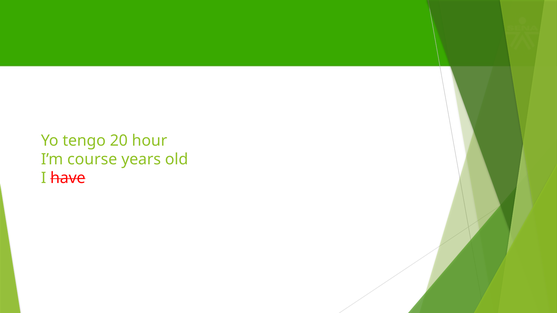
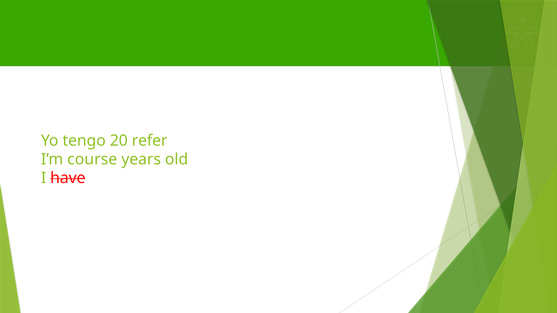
hour: hour -> refer
